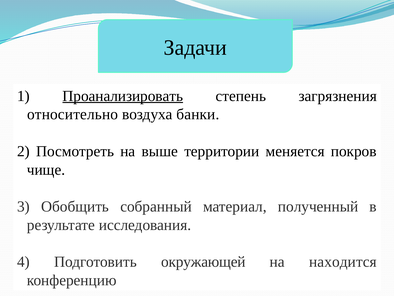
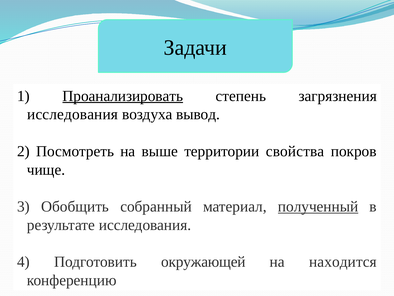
относительно at (73, 114): относительно -> исследования
банки: банки -> вывод
меняется: меняется -> свойства
полученный underline: none -> present
